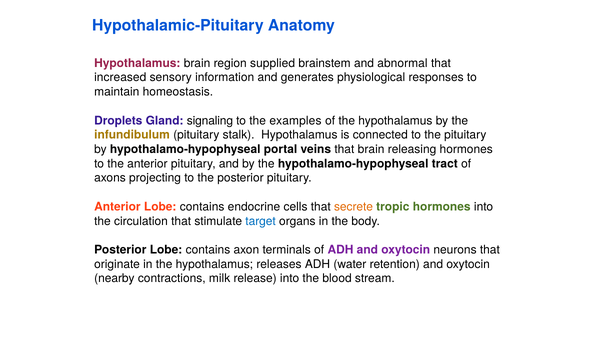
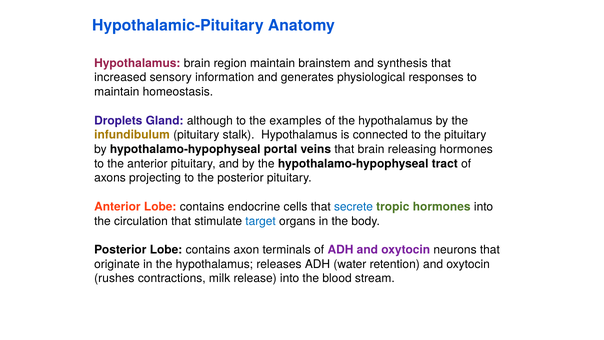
region supplied: supplied -> maintain
abnormal: abnormal -> synthesis
signaling: signaling -> although
secrete colour: orange -> blue
nearby: nearby -> rushes
